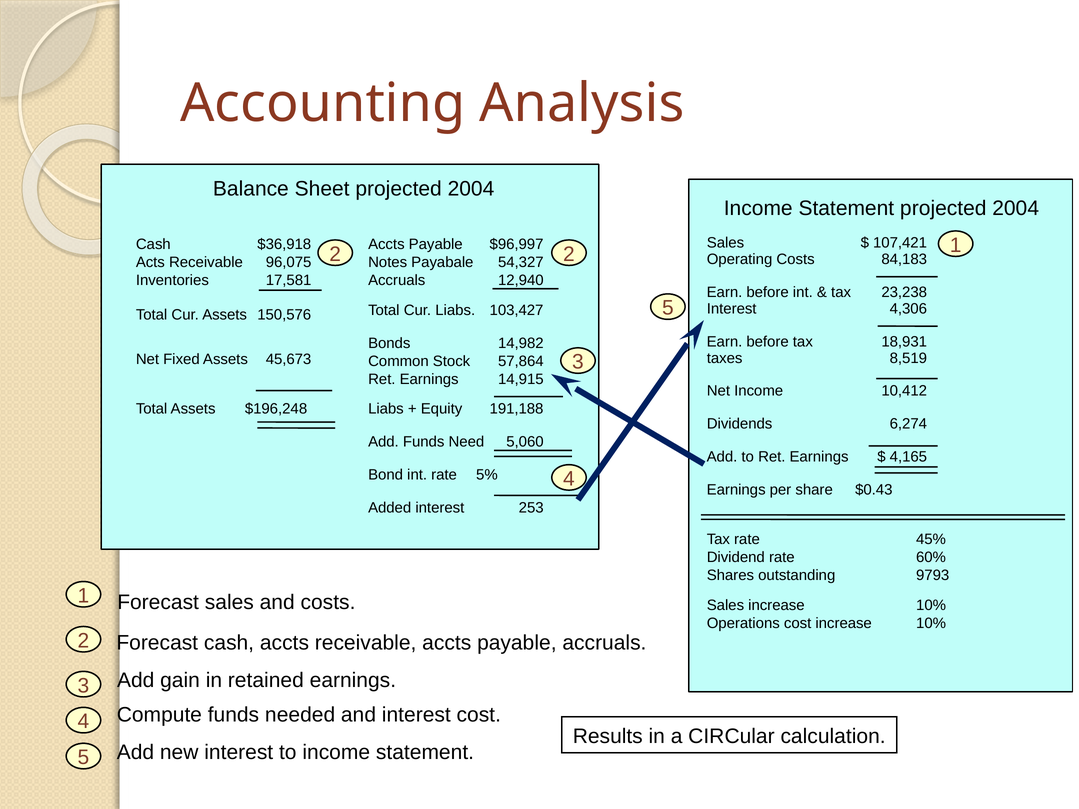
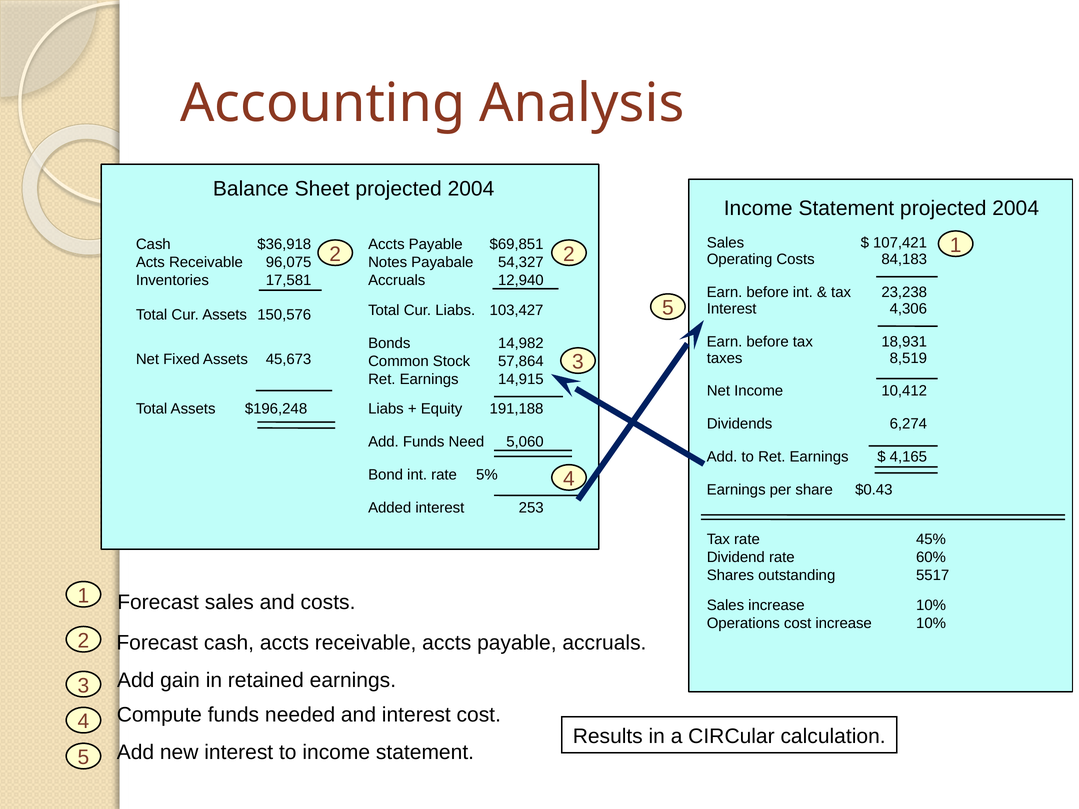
$96,997: $96,997 -> $69,851
9793: 9793 -> 5517
